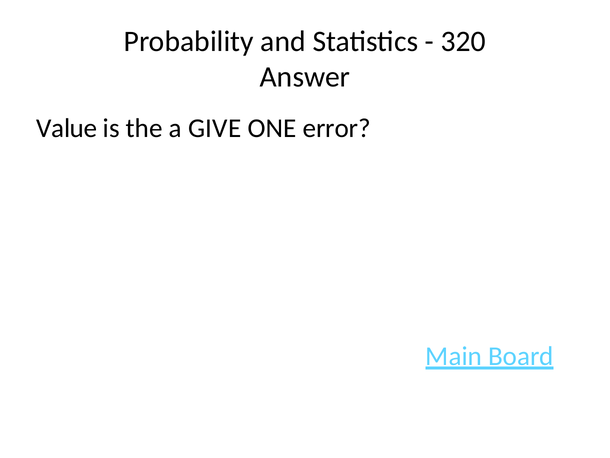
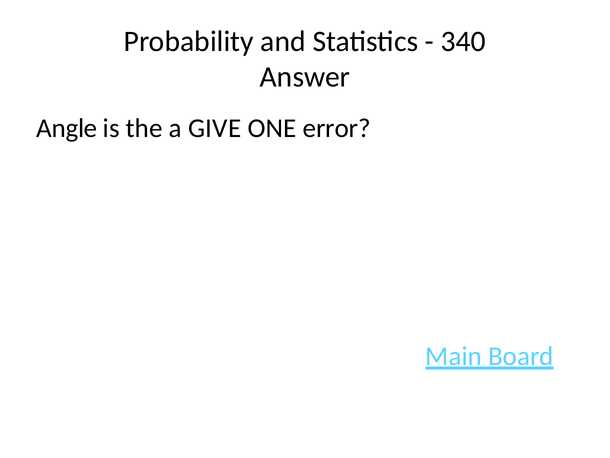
320: 320 -> 340
Value: Value -> Angle
